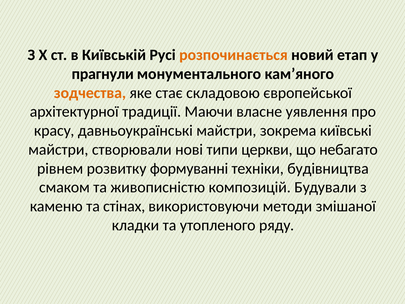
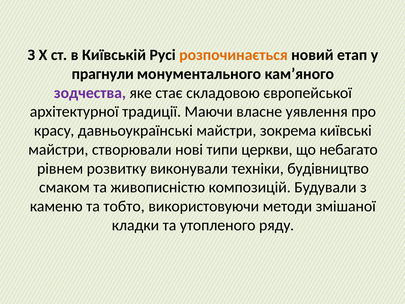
зодчества colour: orange -> purple
формуванні: формуванні -> виконували
будівництва: будівництва -> будівництво
стінах: стінах -> тобто
